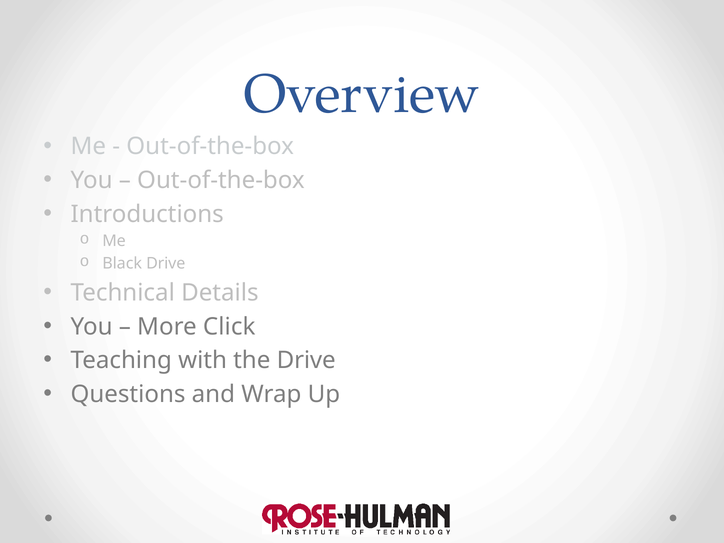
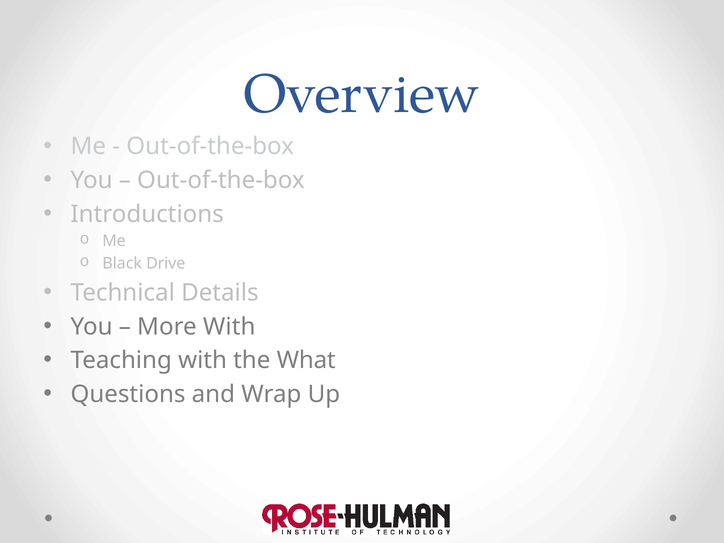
More Click: Click -> With
the Drive: Drive -> What
